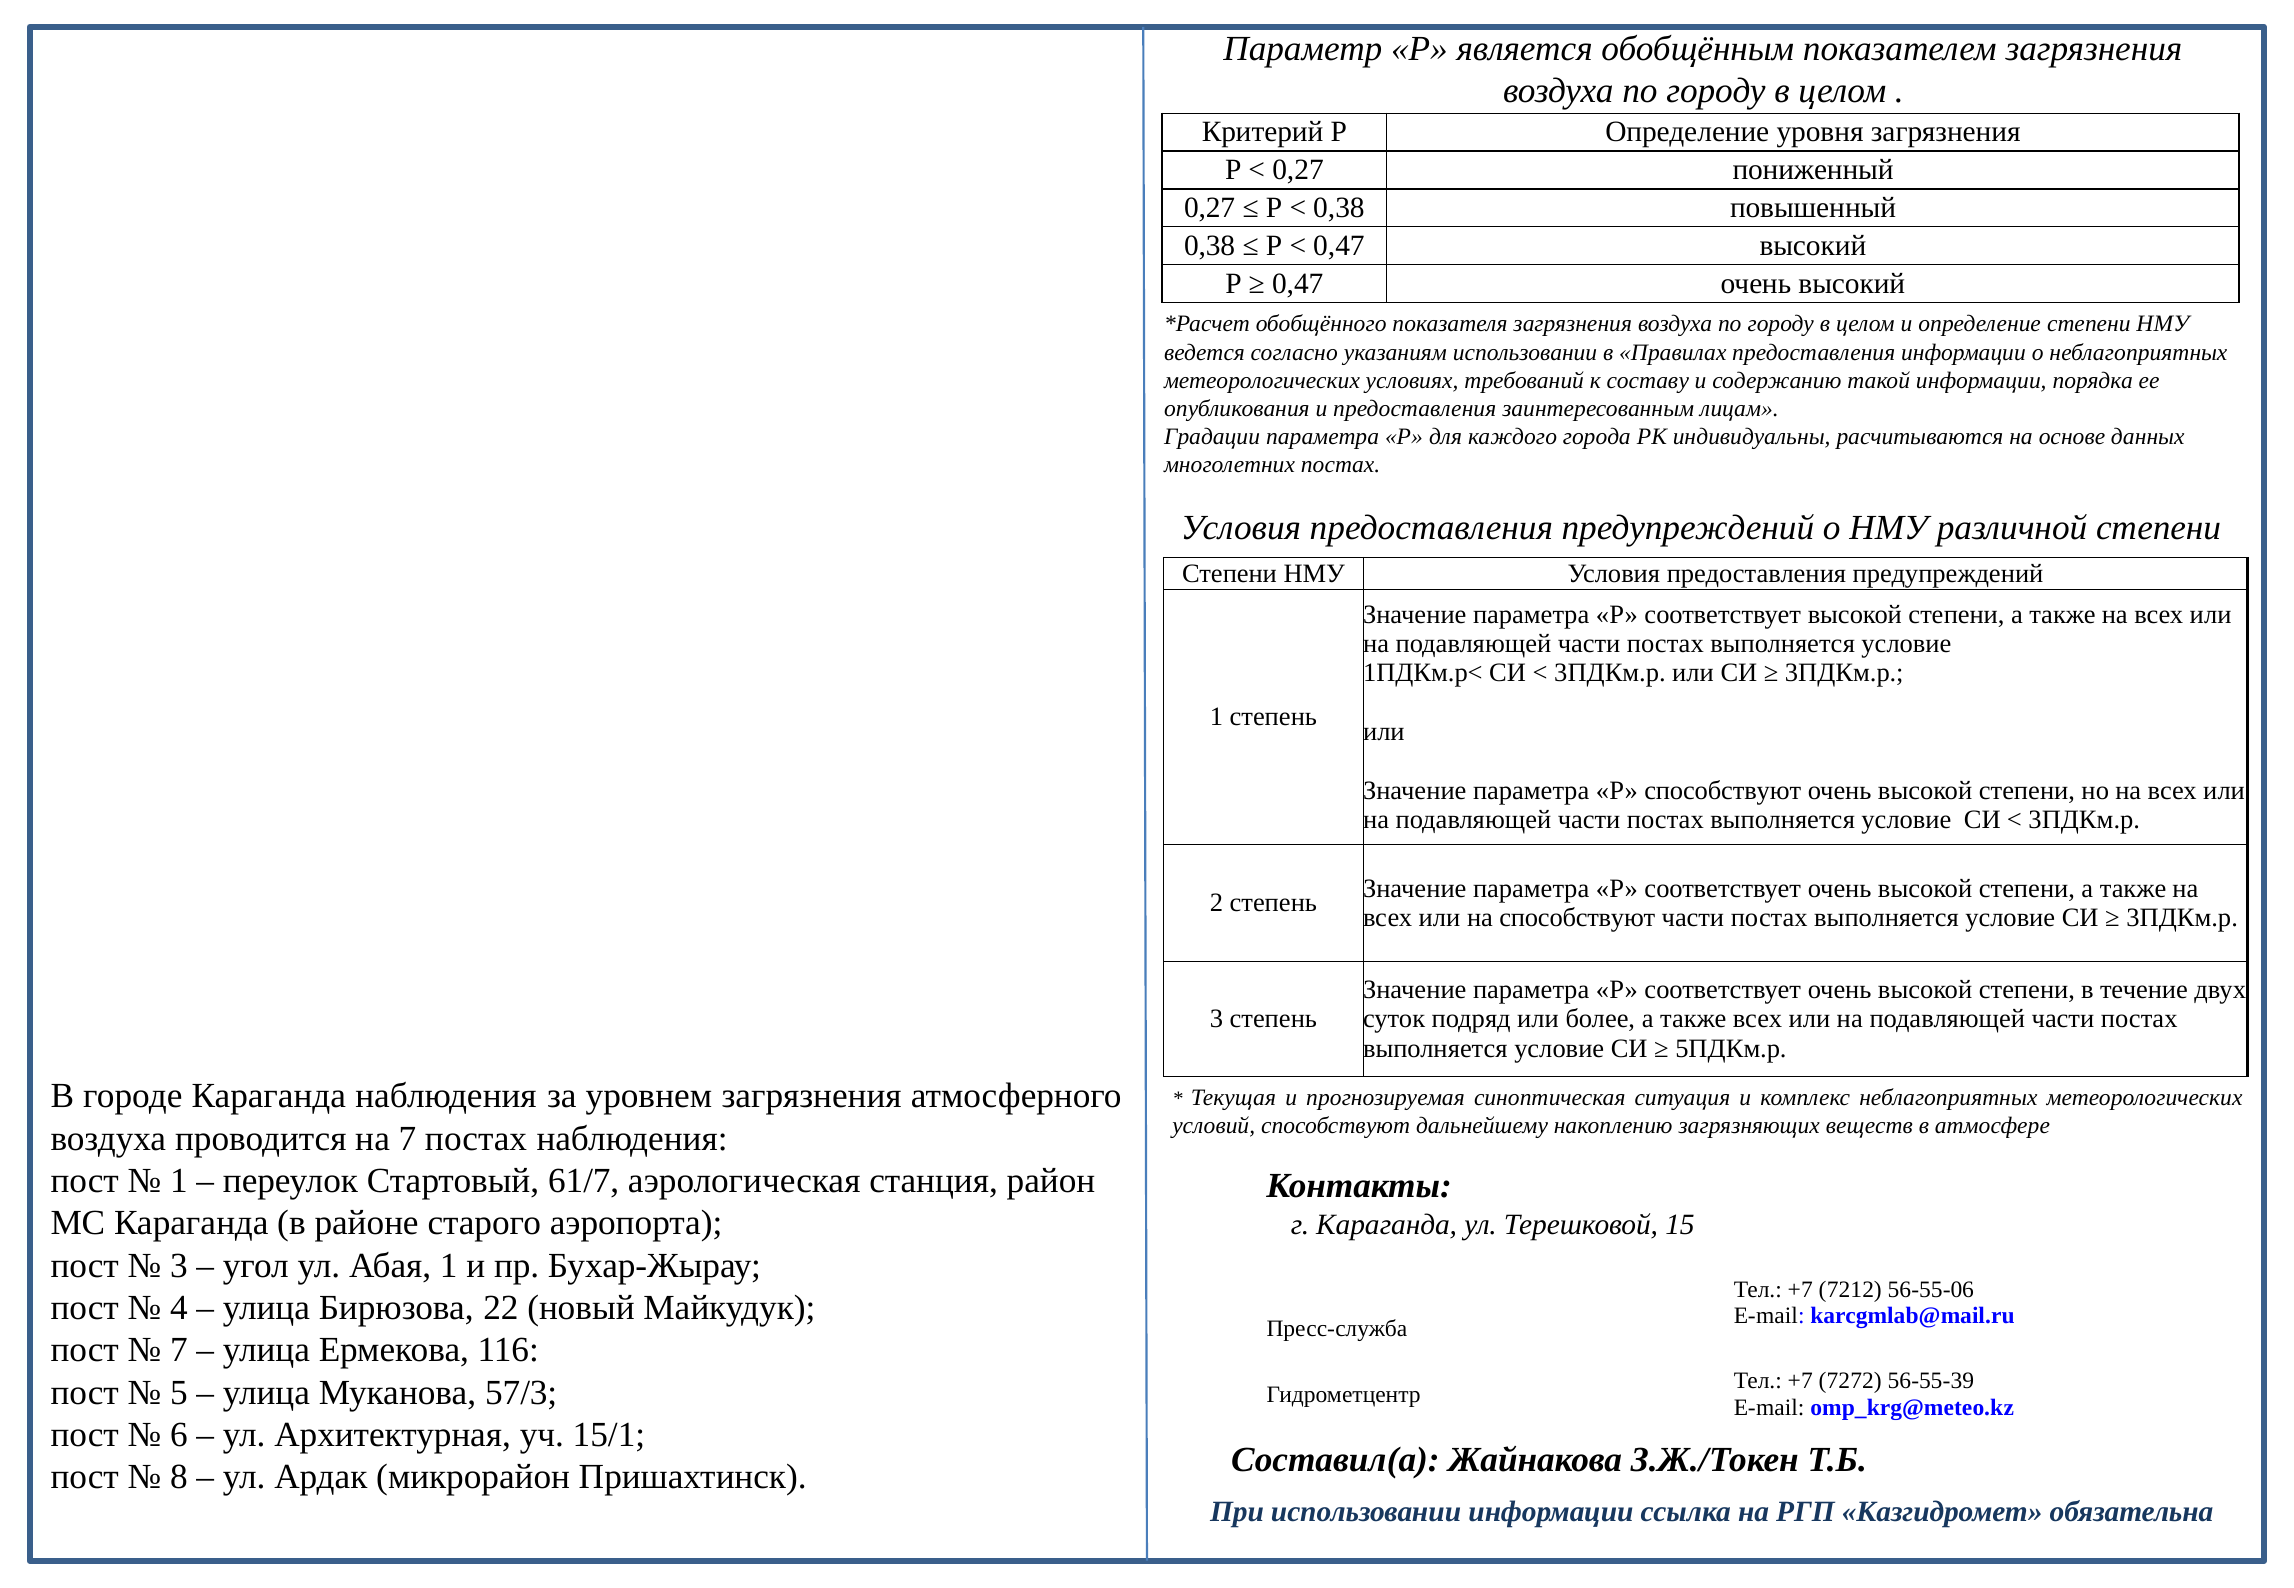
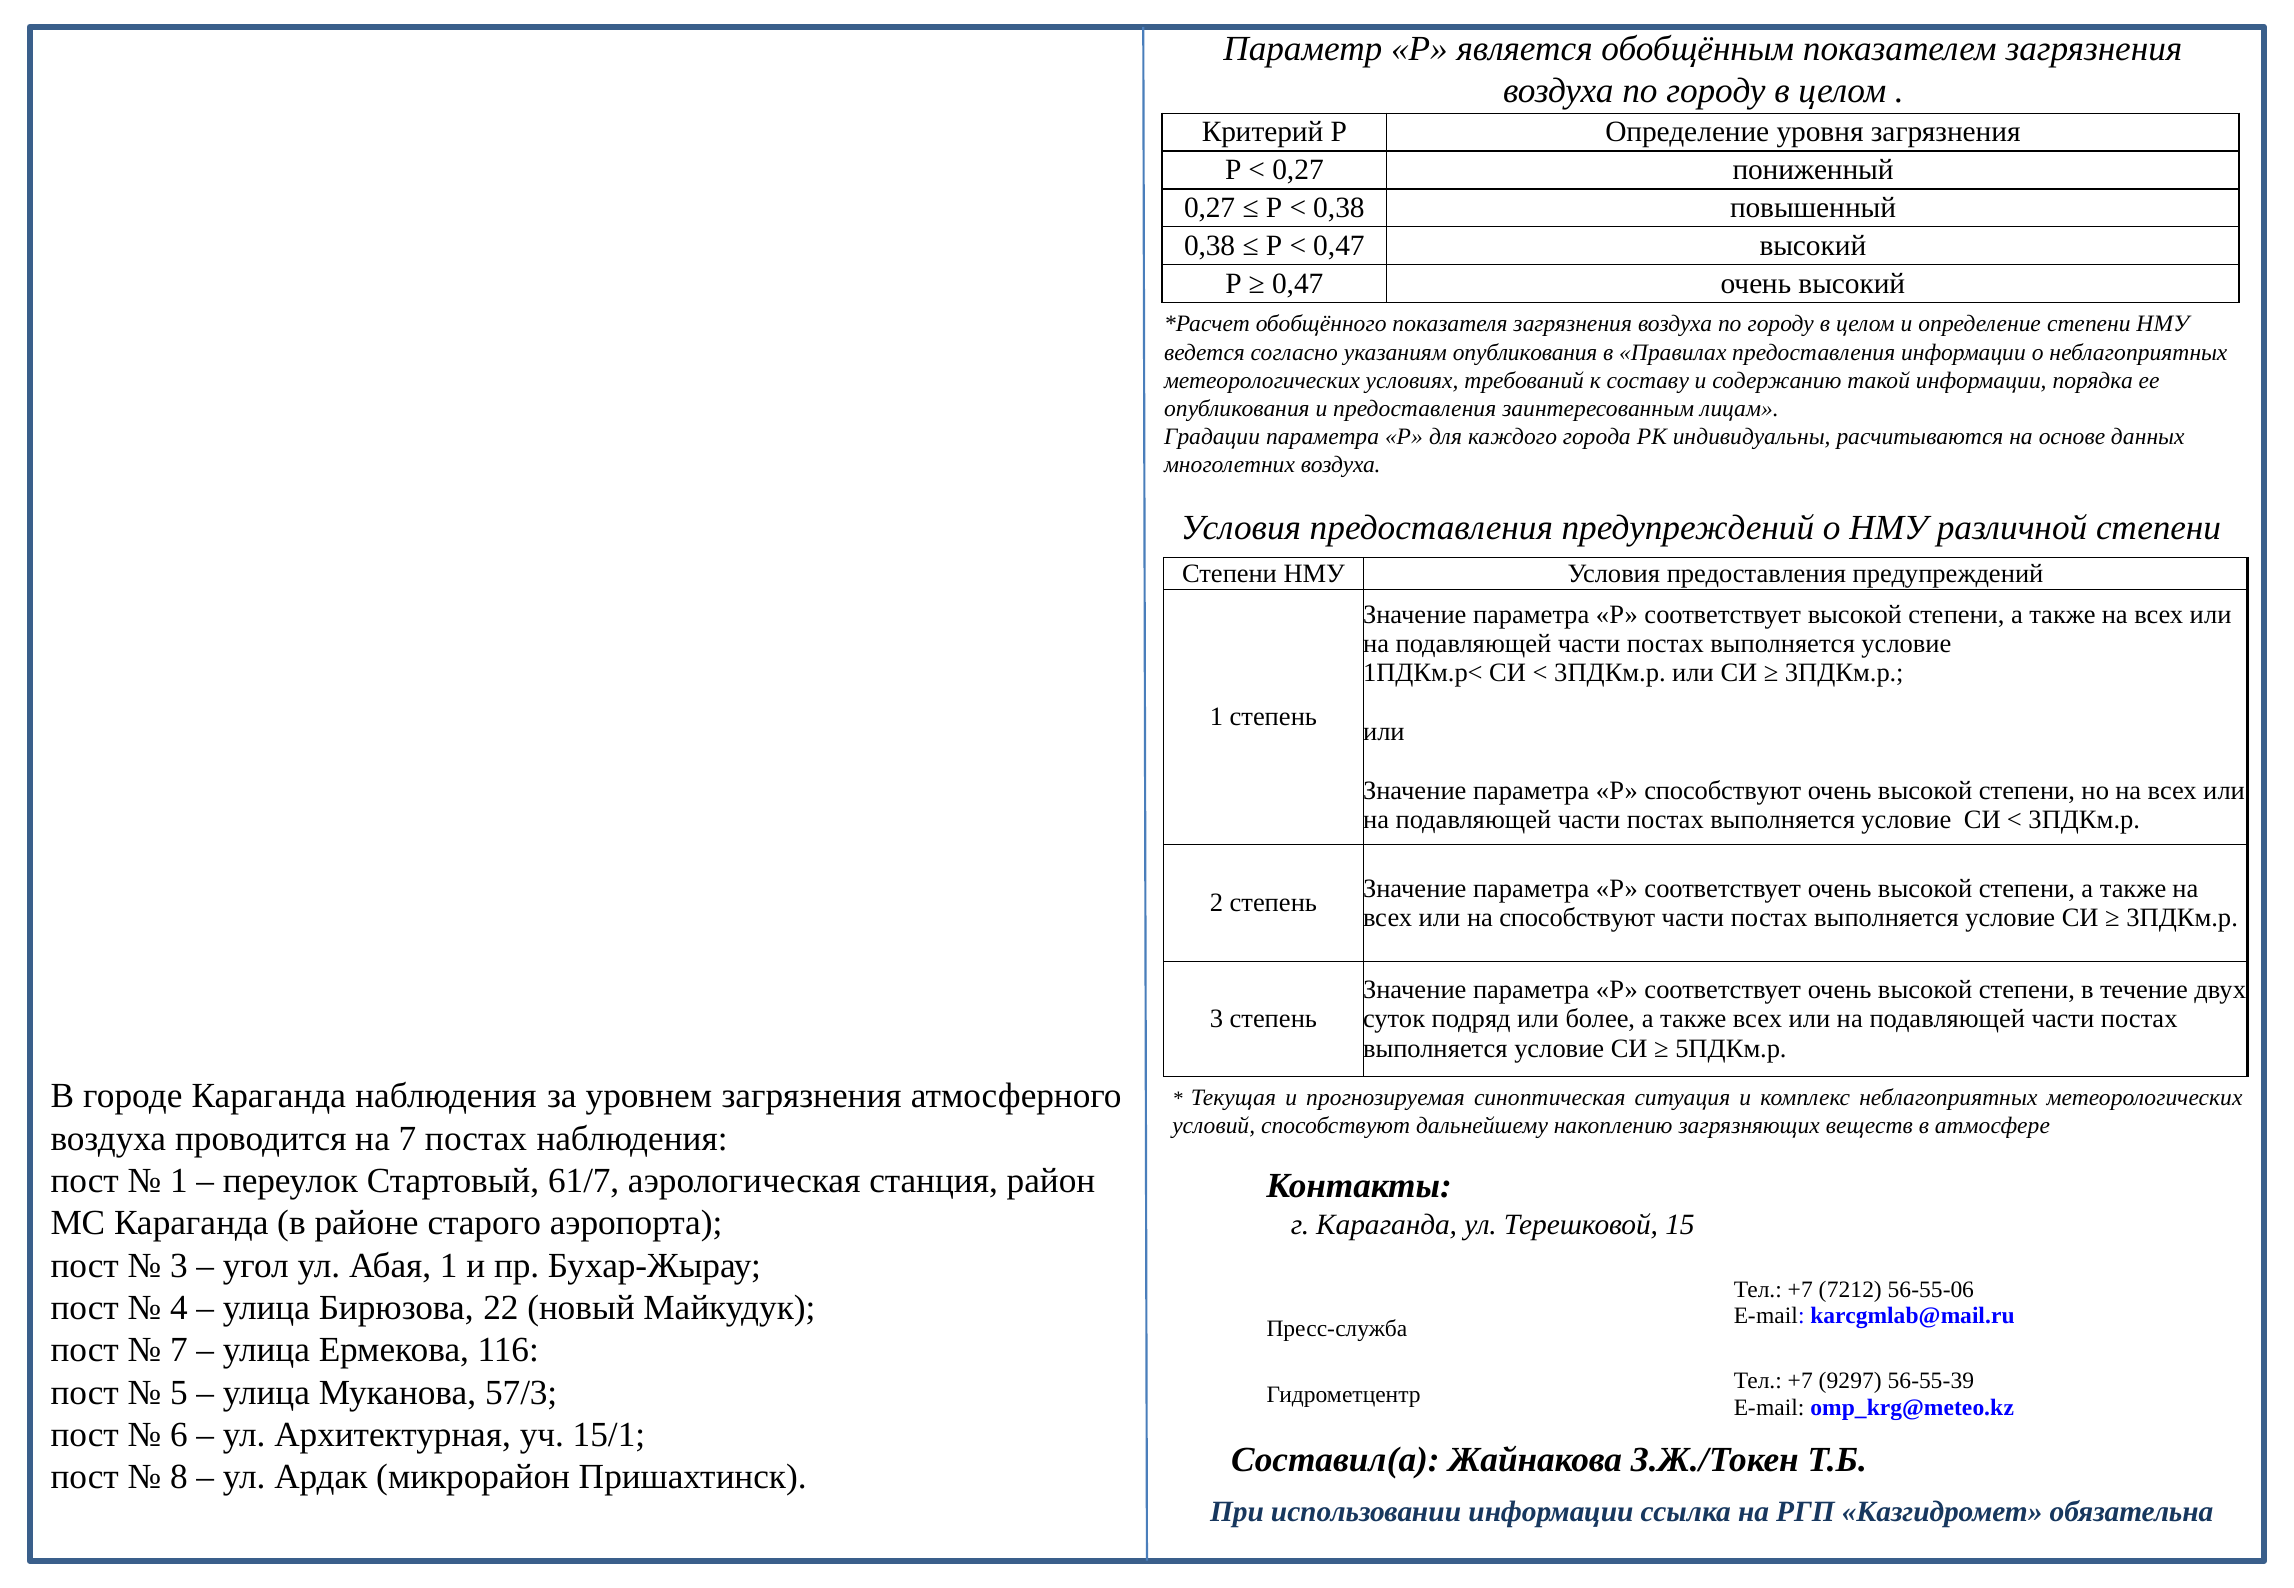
указаниям использовании: использовании -> опубликования
многолетних постах: постах -> воздуха
7272: 7272 -> 9297
